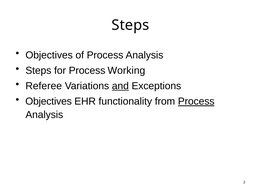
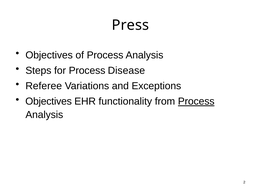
Steps at (130, 25): Steps -> Press
Working: Working -> Disease
and underline: present -> none
